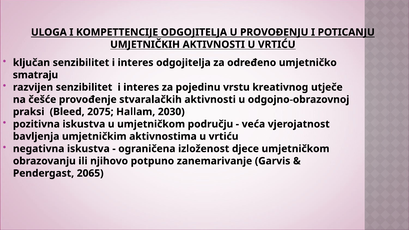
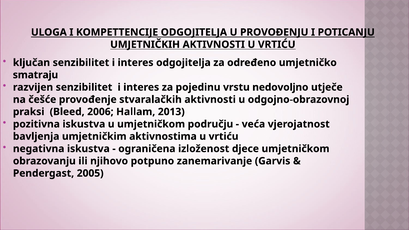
kreativnog: kreativnog -> nedovoljno
2075: 2075 -> 2006
2030: 2030 -> 2013
2065: 2065 -> 2005
